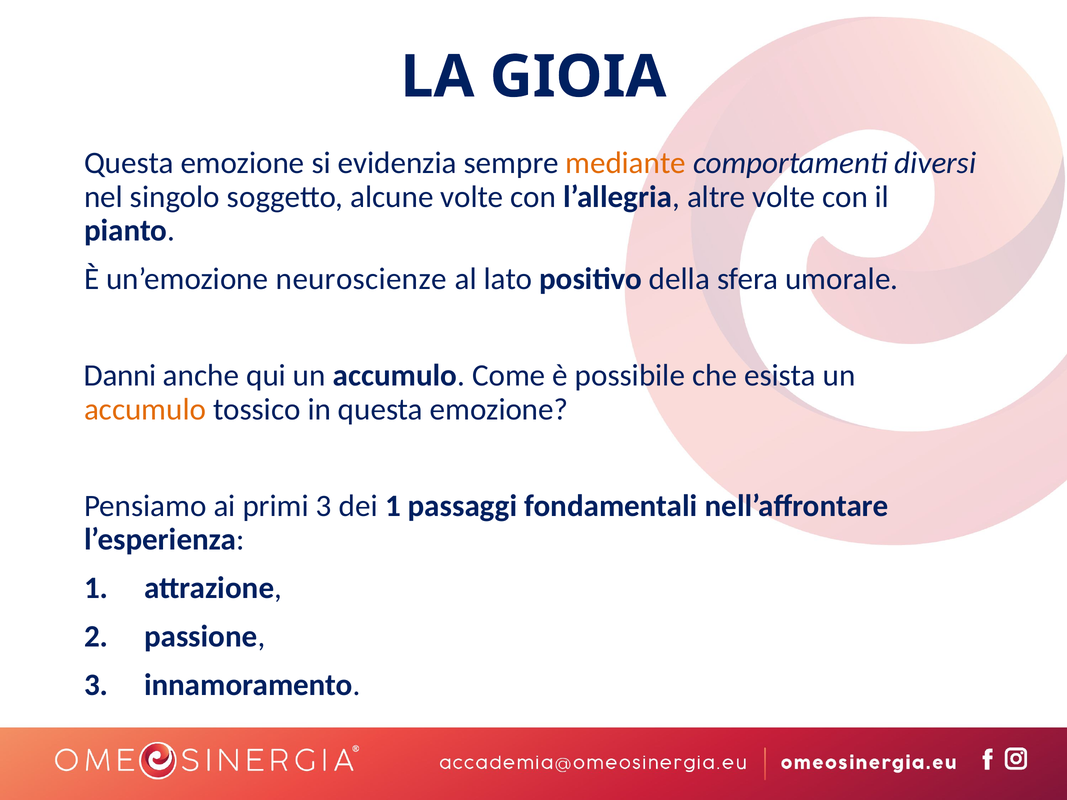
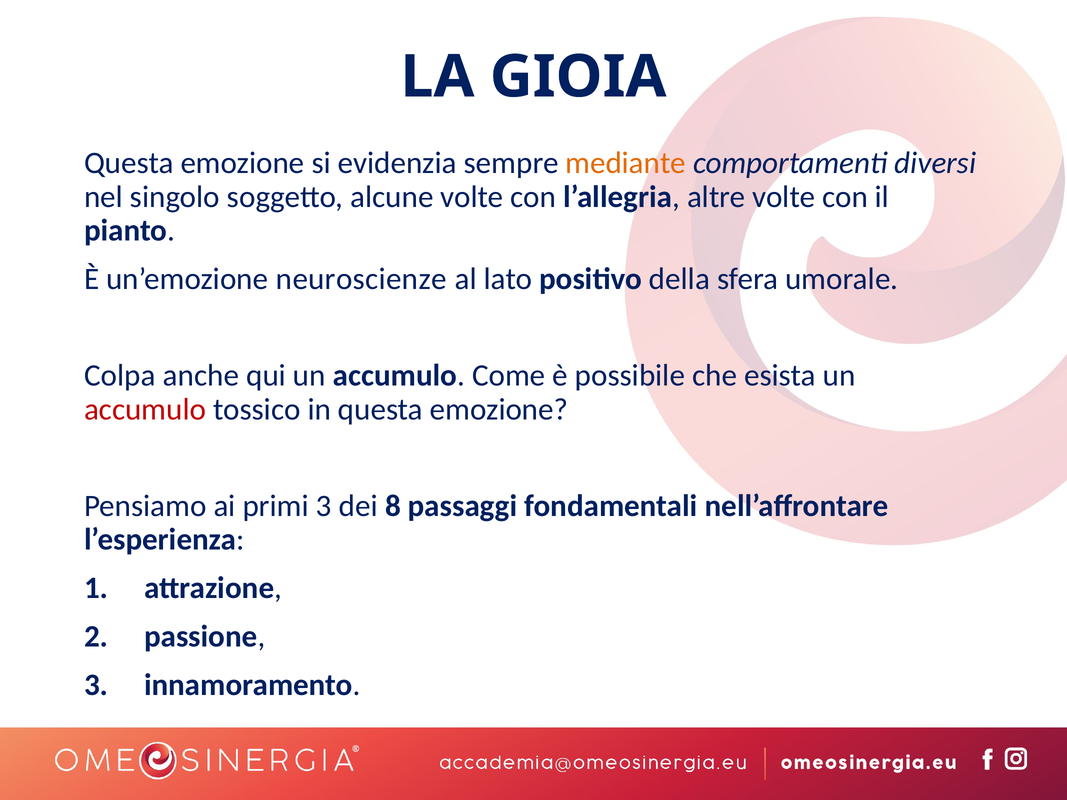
Danni: Danni -> Colpa
accumulo at (145, 409) colour: orange -> red
dei 1: 1 -> 8
